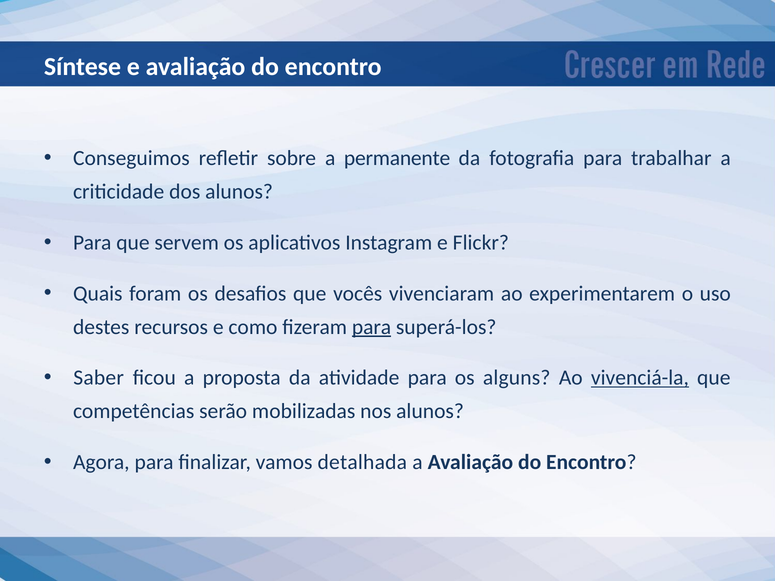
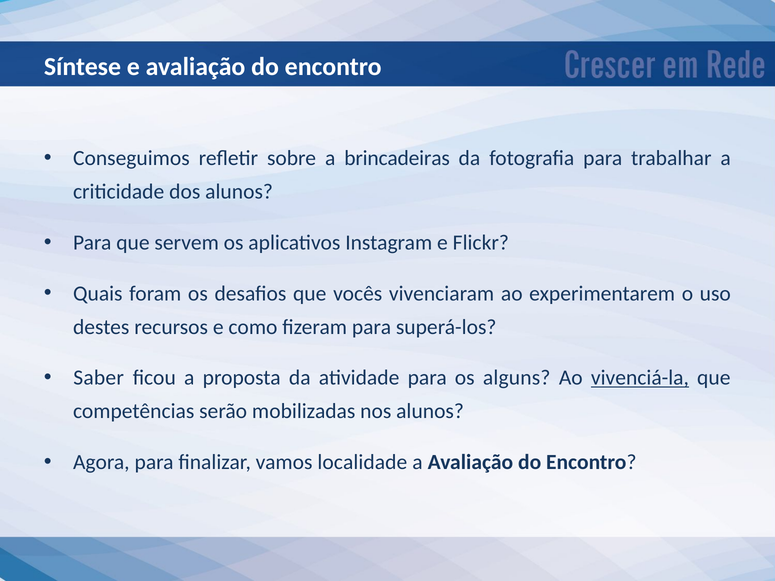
permanente: permanente -> brincadeiras
para at (372, 327) underline: present -> none
detalhada: detalhada -> localidade
